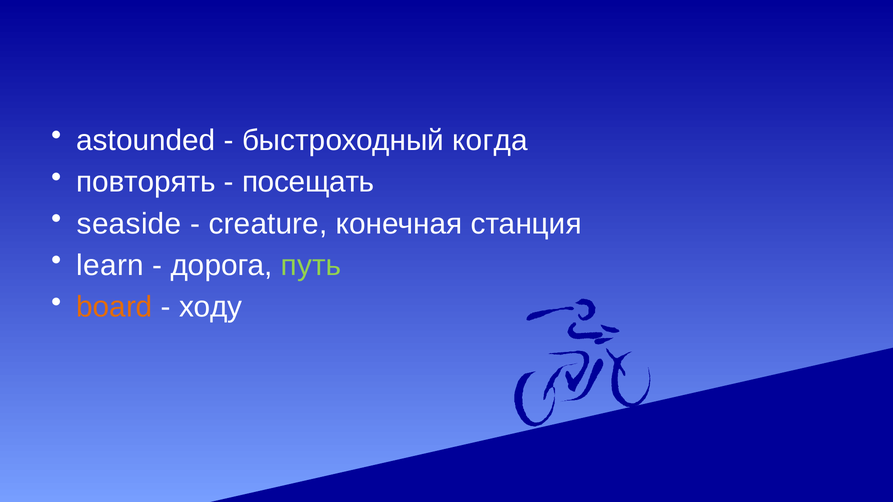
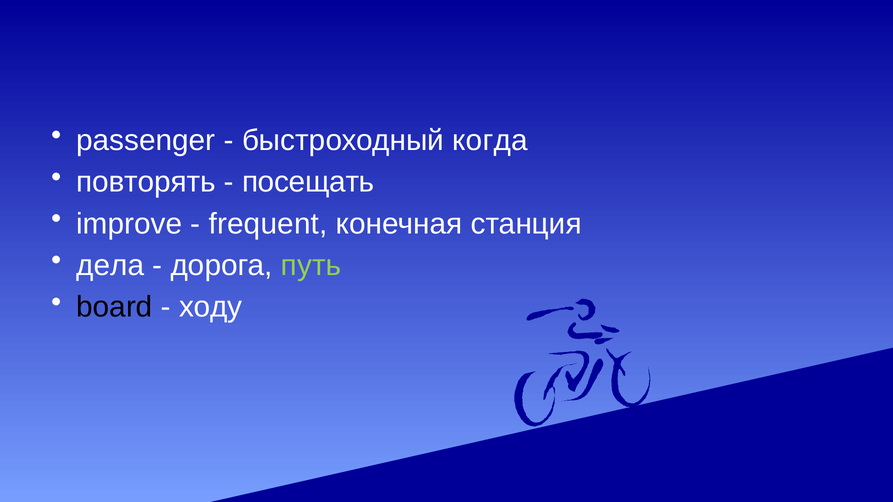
astounded: astounded -> passenger
seaside: seaside -> improve
creature: creature -> frequent
learn: learn -> дела
board colour: orange -> black
